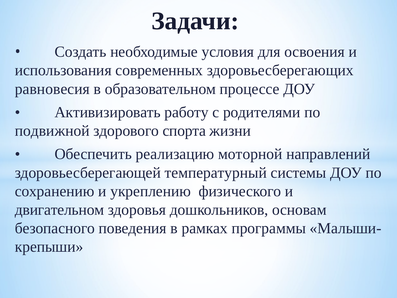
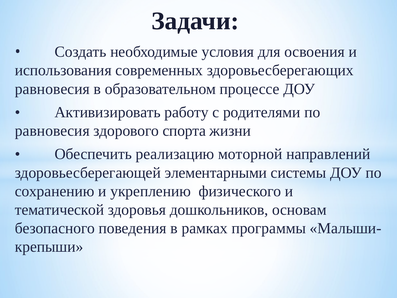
подвижной at (52, 131): подвижной -> равновесия
температурный: температурный -> элементарными
двигательном: двигательном -> тематической
